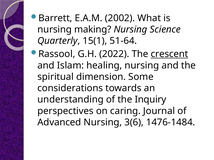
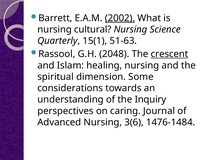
2002 underline: none -> present
making: making -> cultural
51-64: 51-64 -> 51-63
2022: 2022 -> 2048
